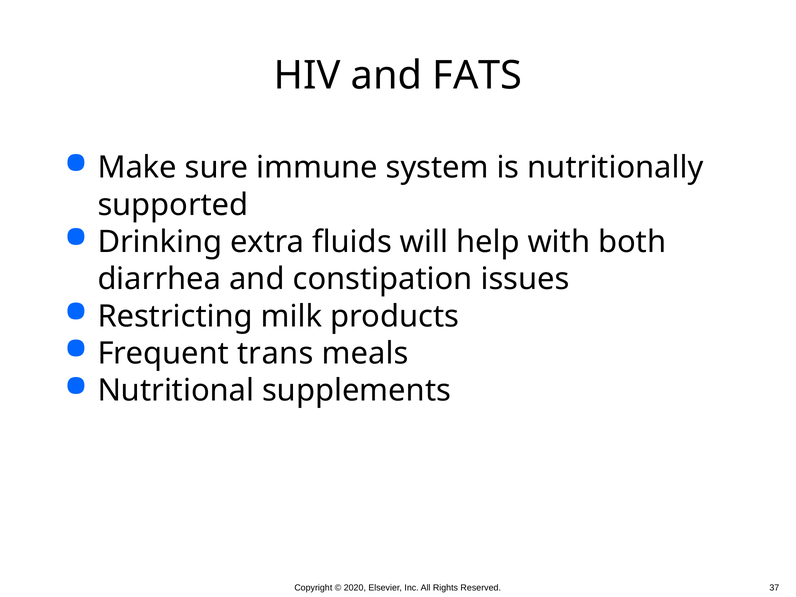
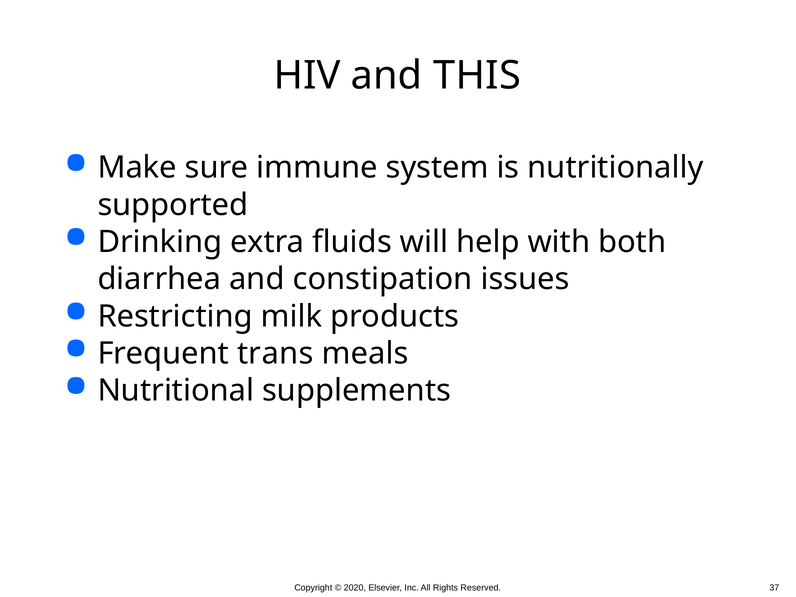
FATS: FATS -> THIS
